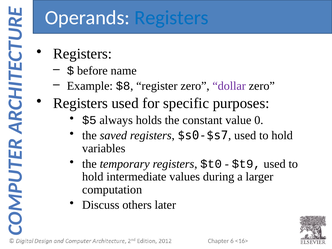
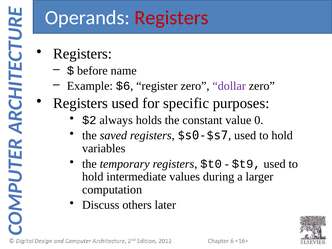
Registers at (172, 18) colour: blue -> red
$8: $8 -> $6
$5: $5 -> $2
